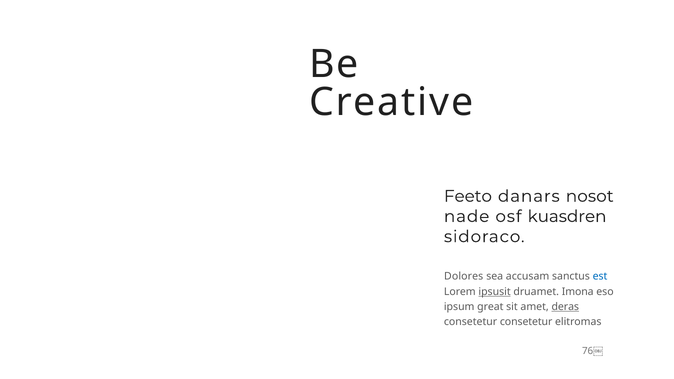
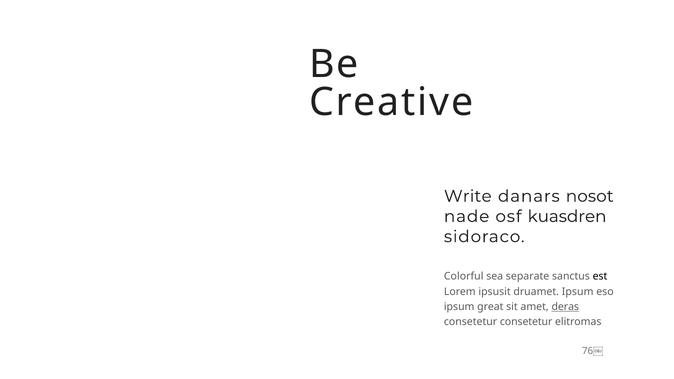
Feeto: Feeto -> Write
Dolores: Dolores -> Colorful
accusam: accusam -> separate
est colour: blue -> black
ipsusit underline: present -> none
druamet Imona: Imona -> Ipsum
